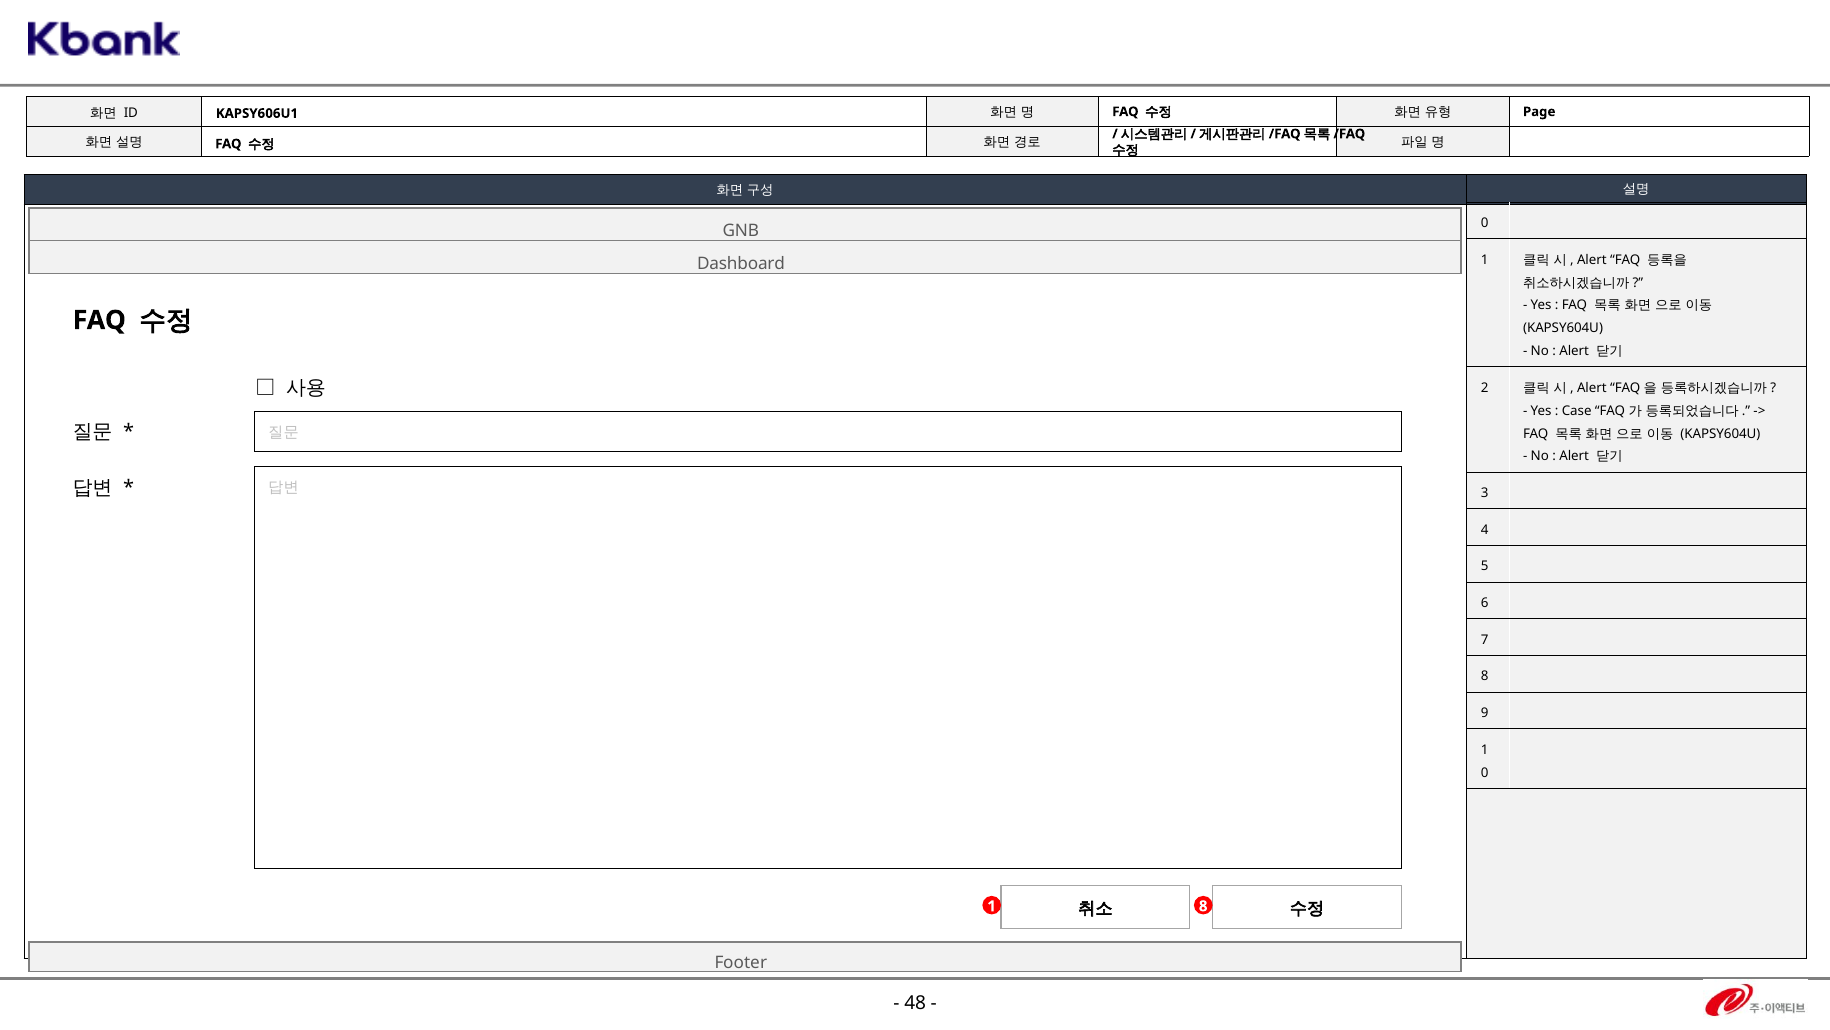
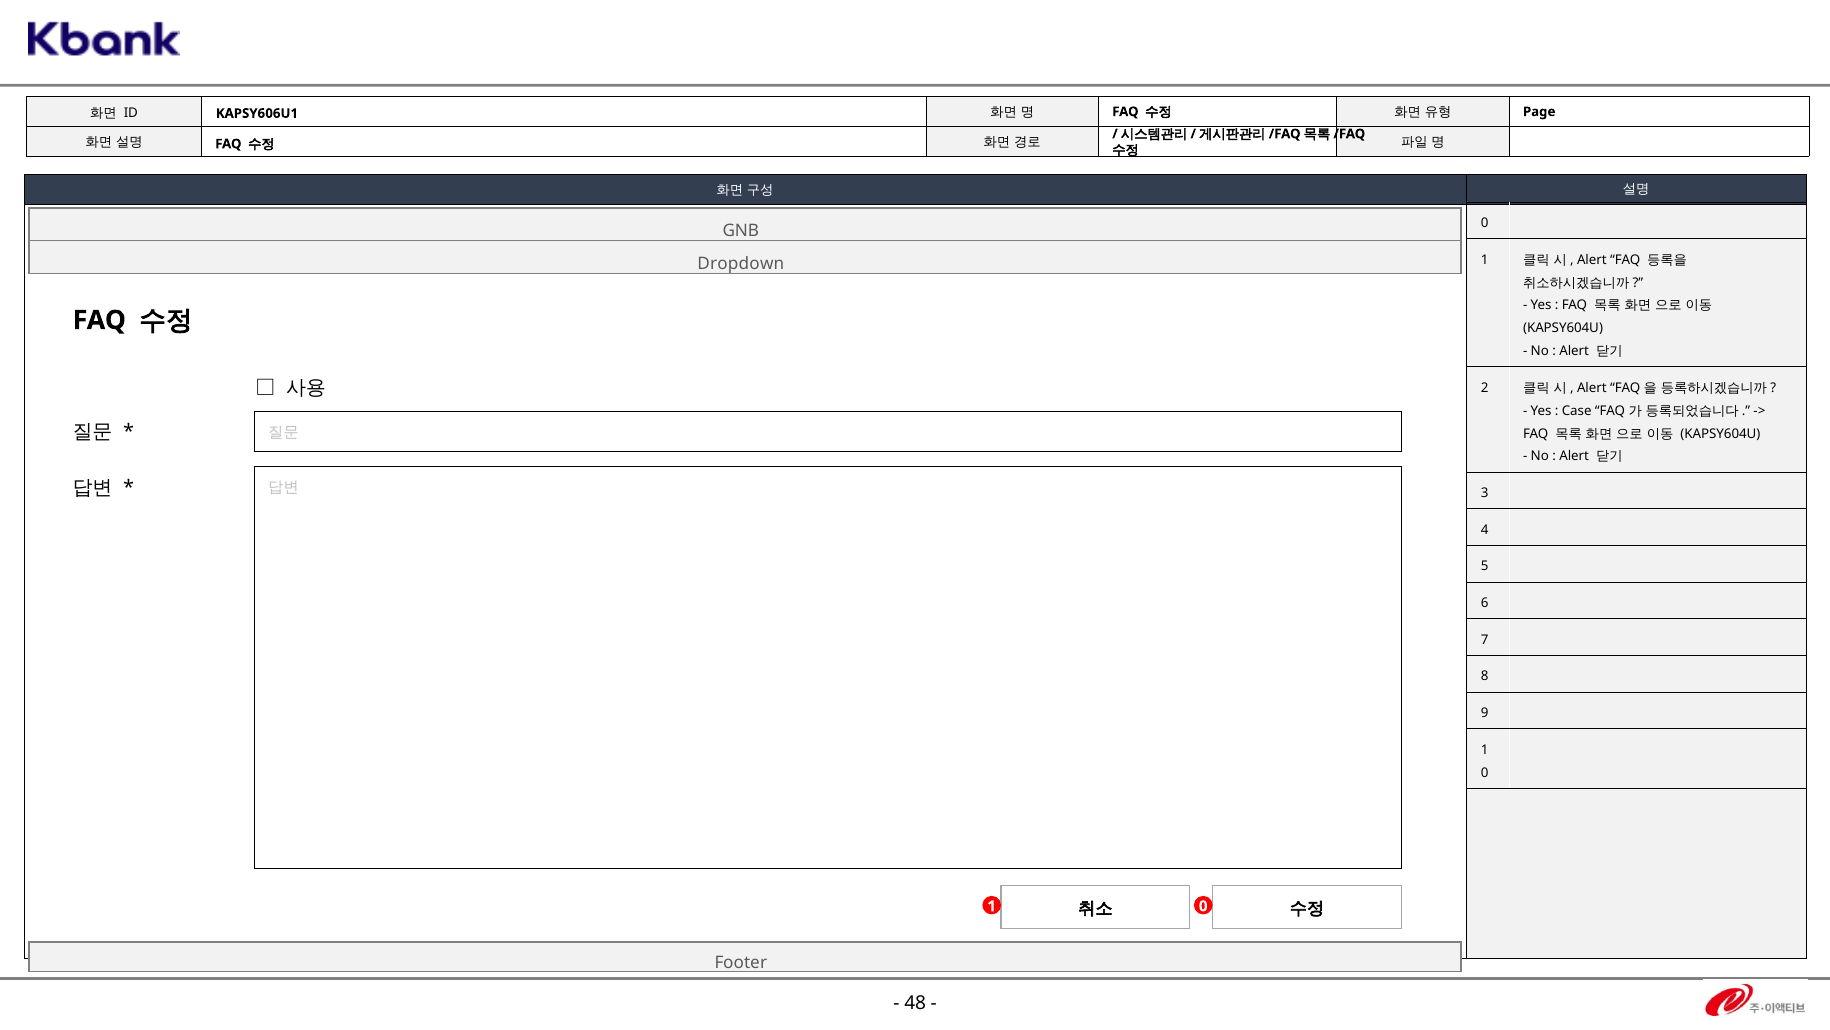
Dashboard: Dashboard -> Dropdown
8 at (1203, 906): 8 -> 0
